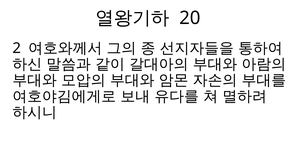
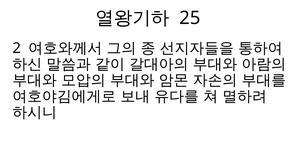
20: 20 -> 25
